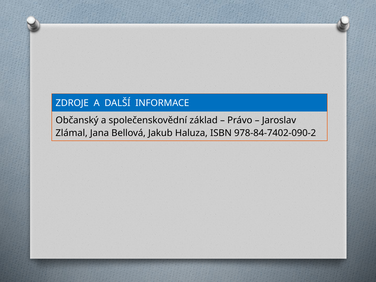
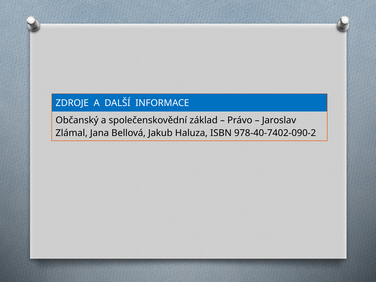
978-84-7402-090-2: 978-84-7402-090-2 -> 978-40-7402-090-2
